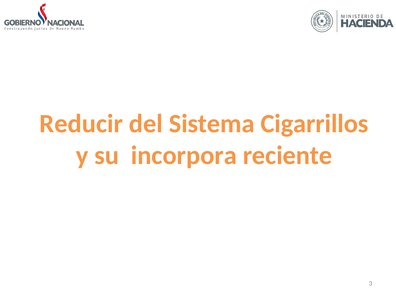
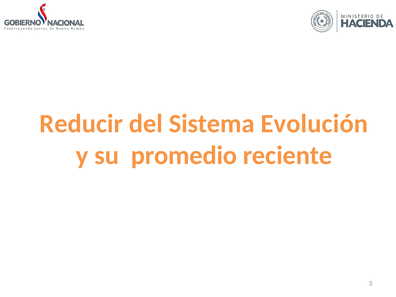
Cigarrillos: Cigarrillos -> Evolución
incorpora: incorpora -> promedio
